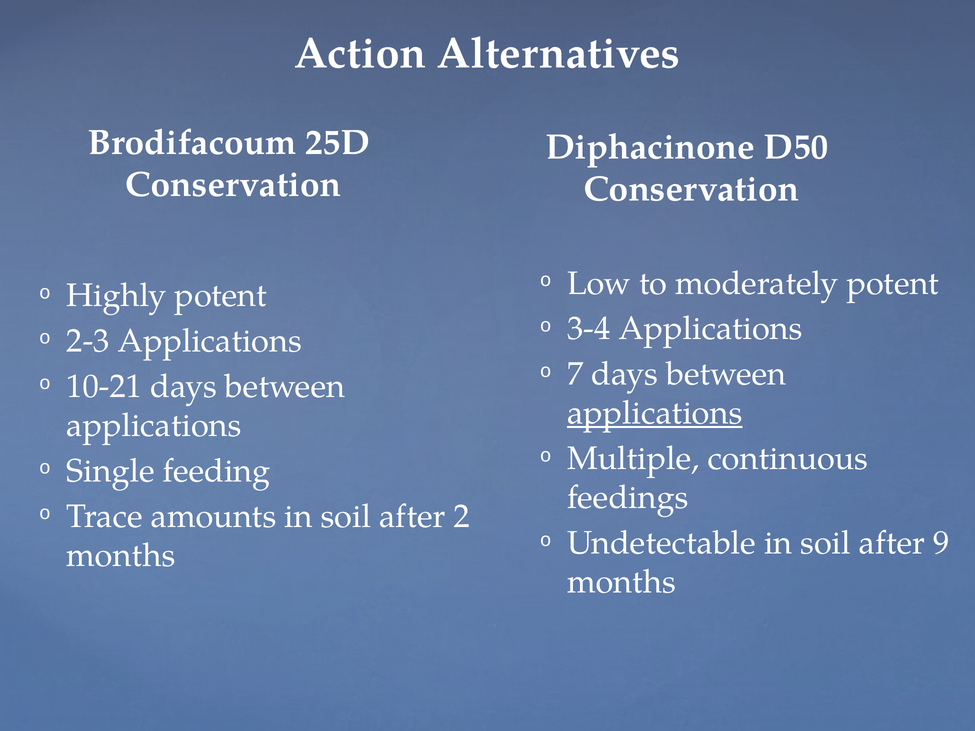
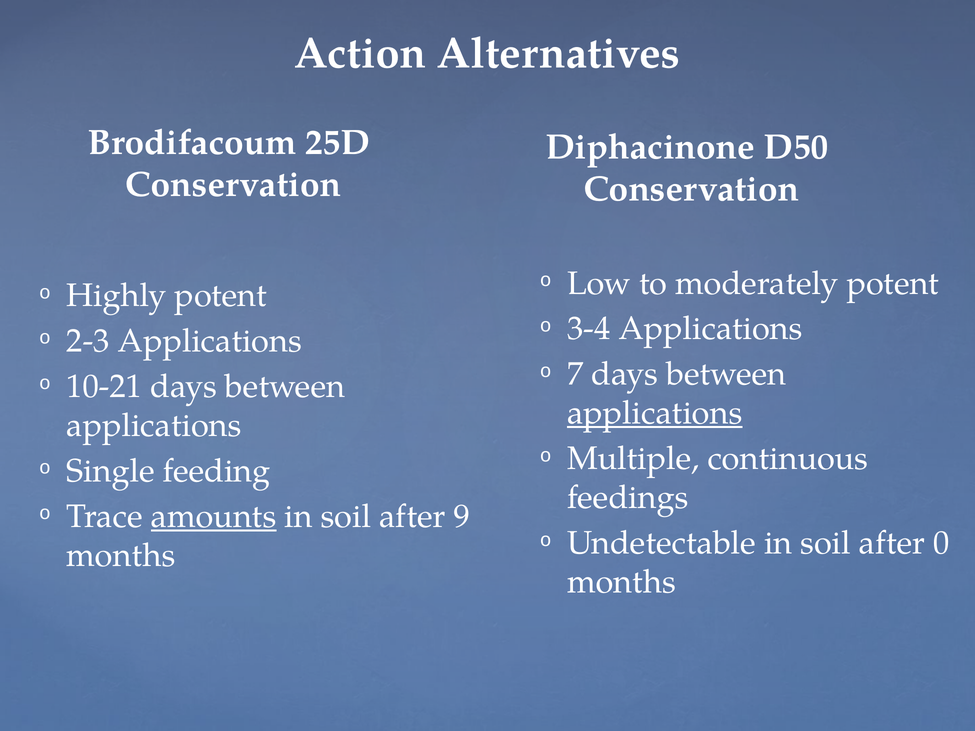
amounts underline: none -> present
2: 2 -> 9
9: 9 -> 0
